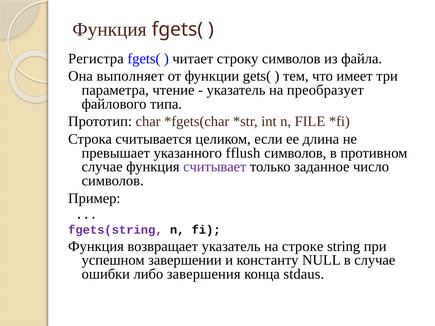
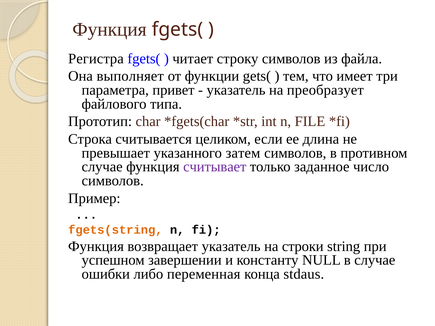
чтение: чтение -> привет
fflush: fflush -> затем
fgets(string colour: purple -> orange
строке: строке -> строки
завершения: завершения -> переменная
